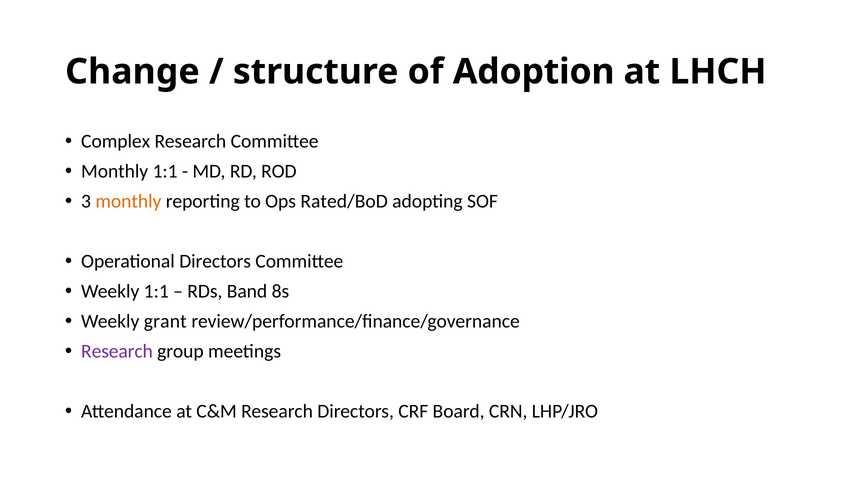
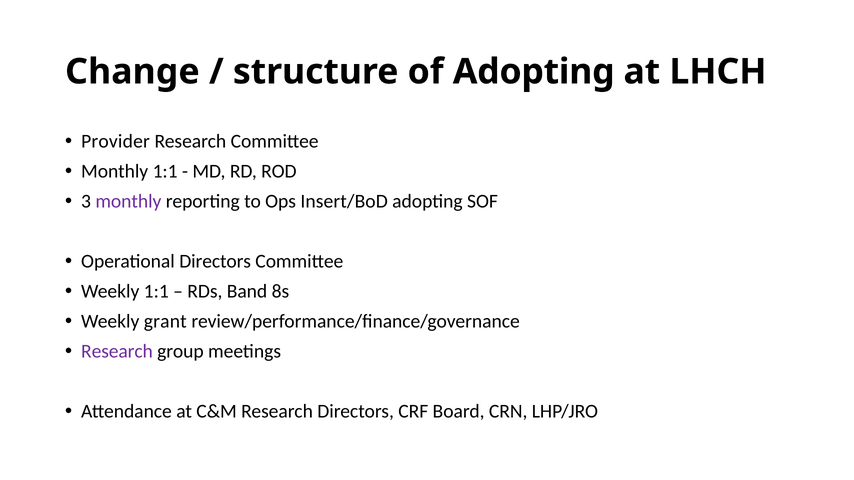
of Adoption: Adoption -> Adopting
Complex: Complex -> Provider
monthly at (128, 202) colour: orange -> purple
Rated/BoD: Rated/BoD -> Insert/BoD
